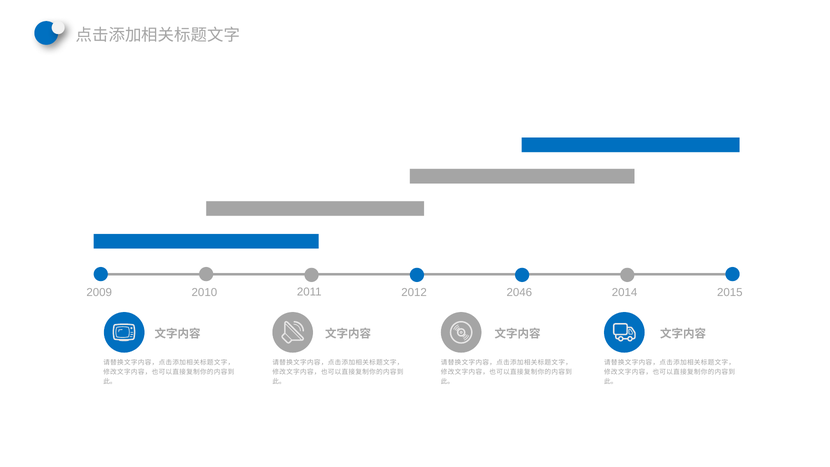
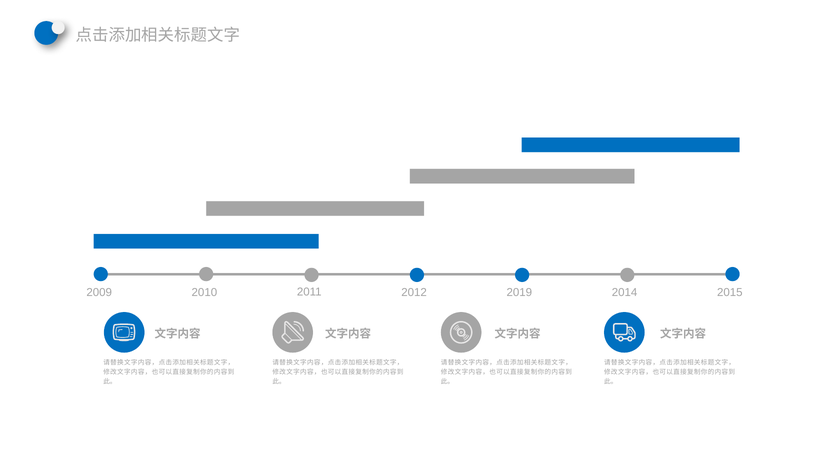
2046: 2046 -> 2019
